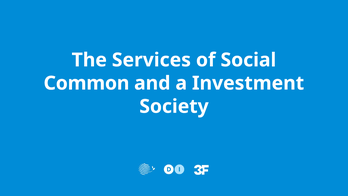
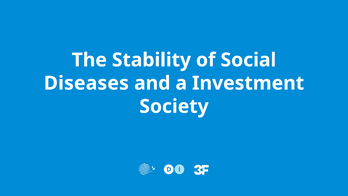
Services: Services -> Stability
Common: Common -> Diseases
